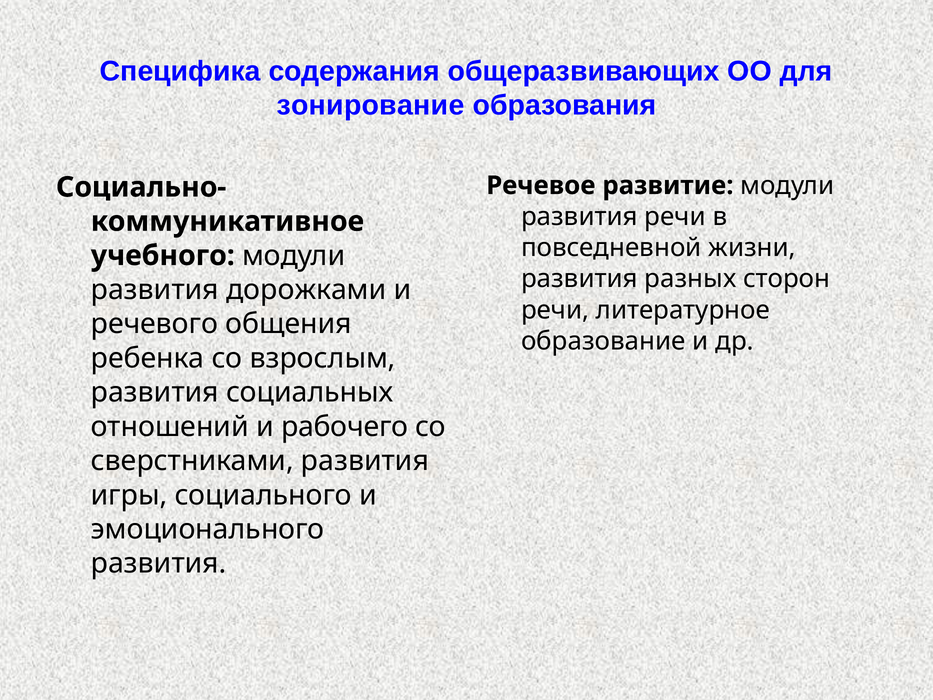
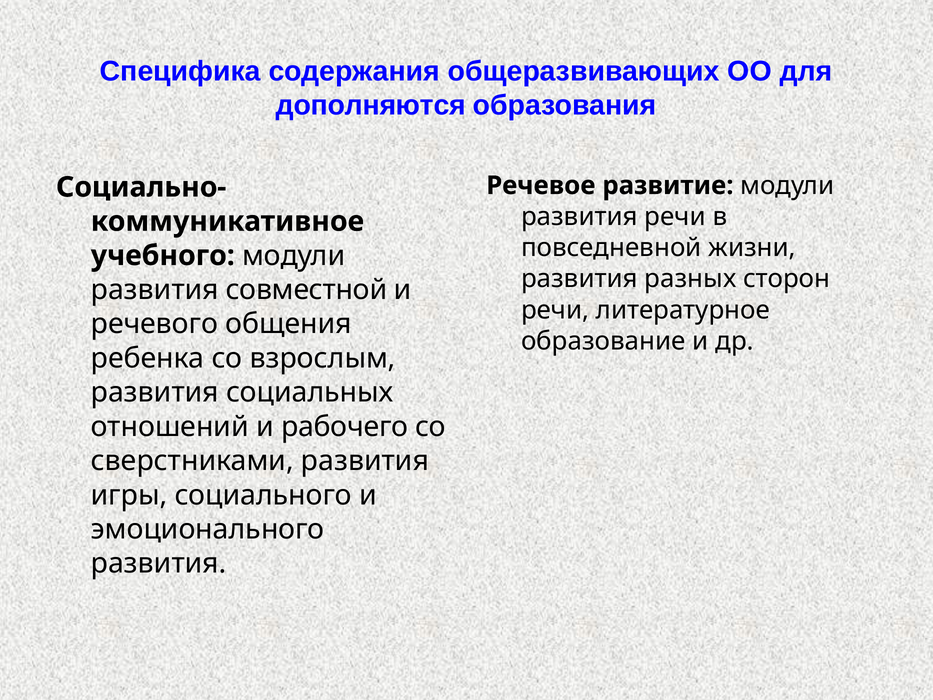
зонирование: зонирование -> дополняются
дорожками: дорожками -> совместной
